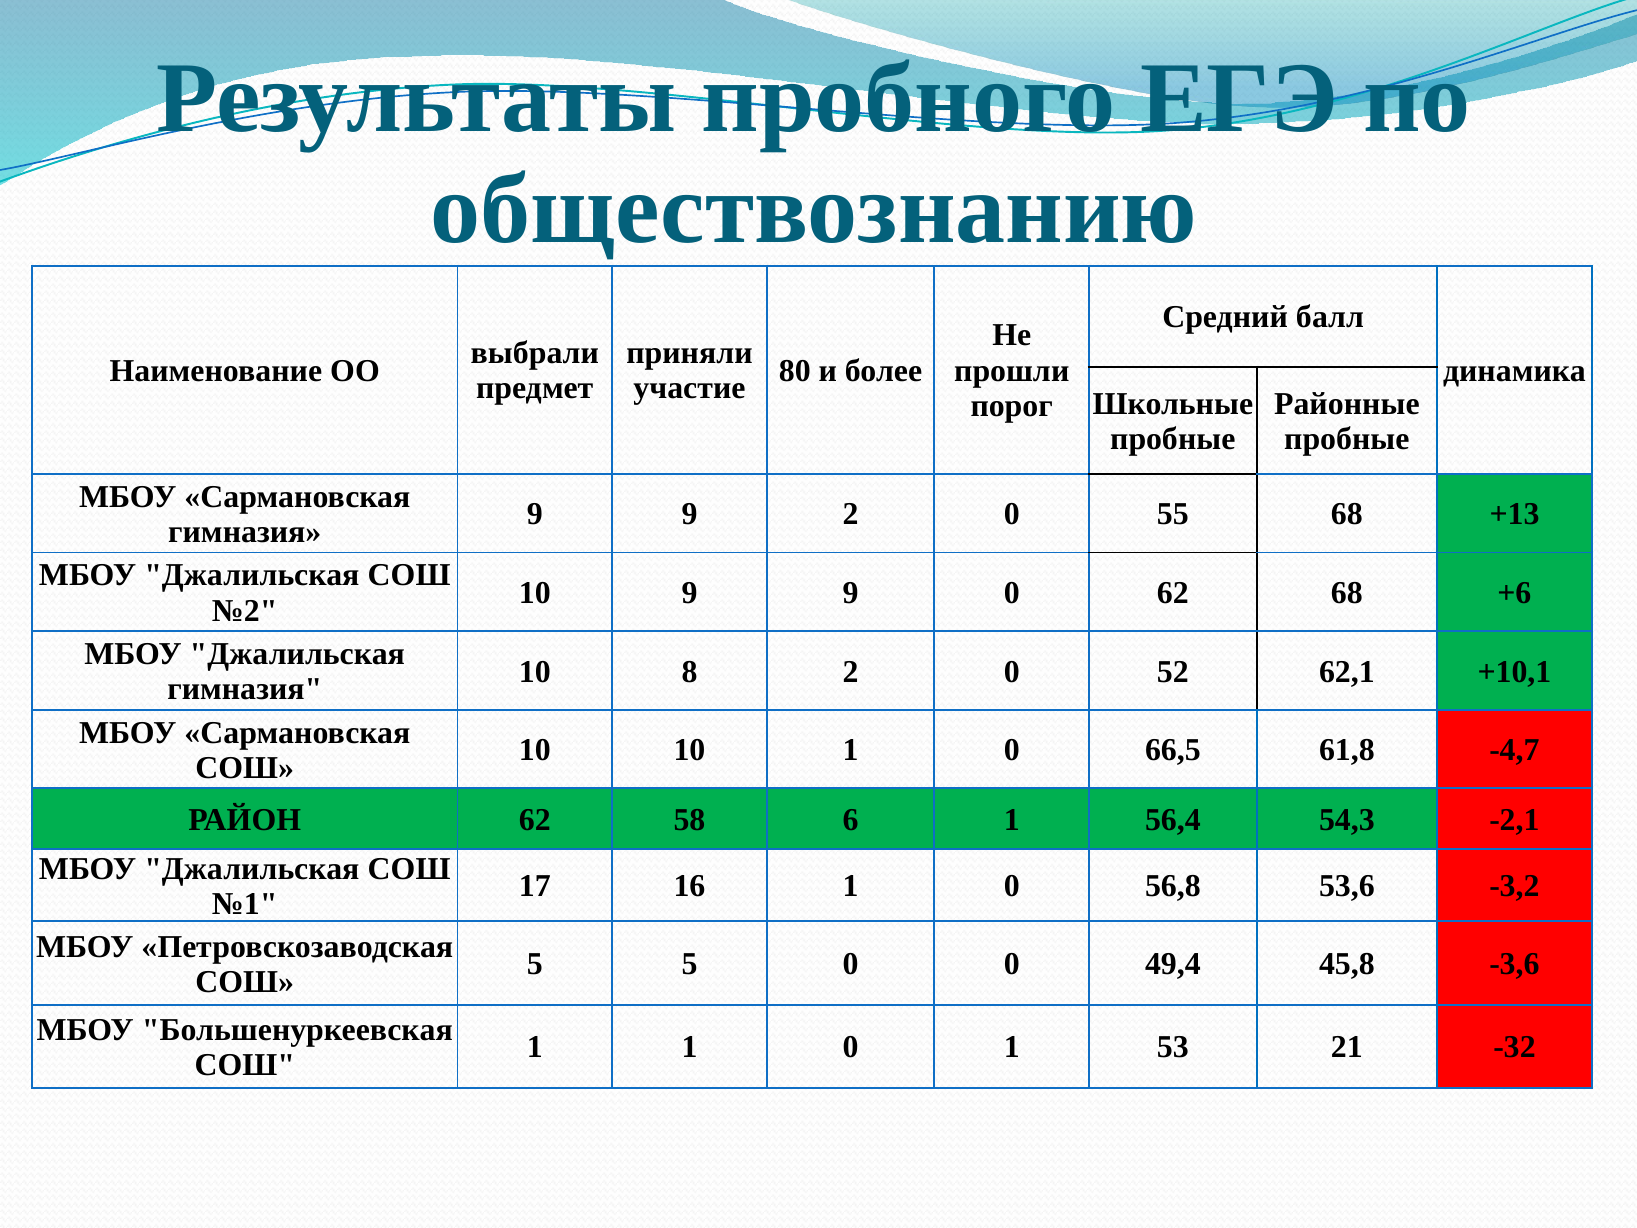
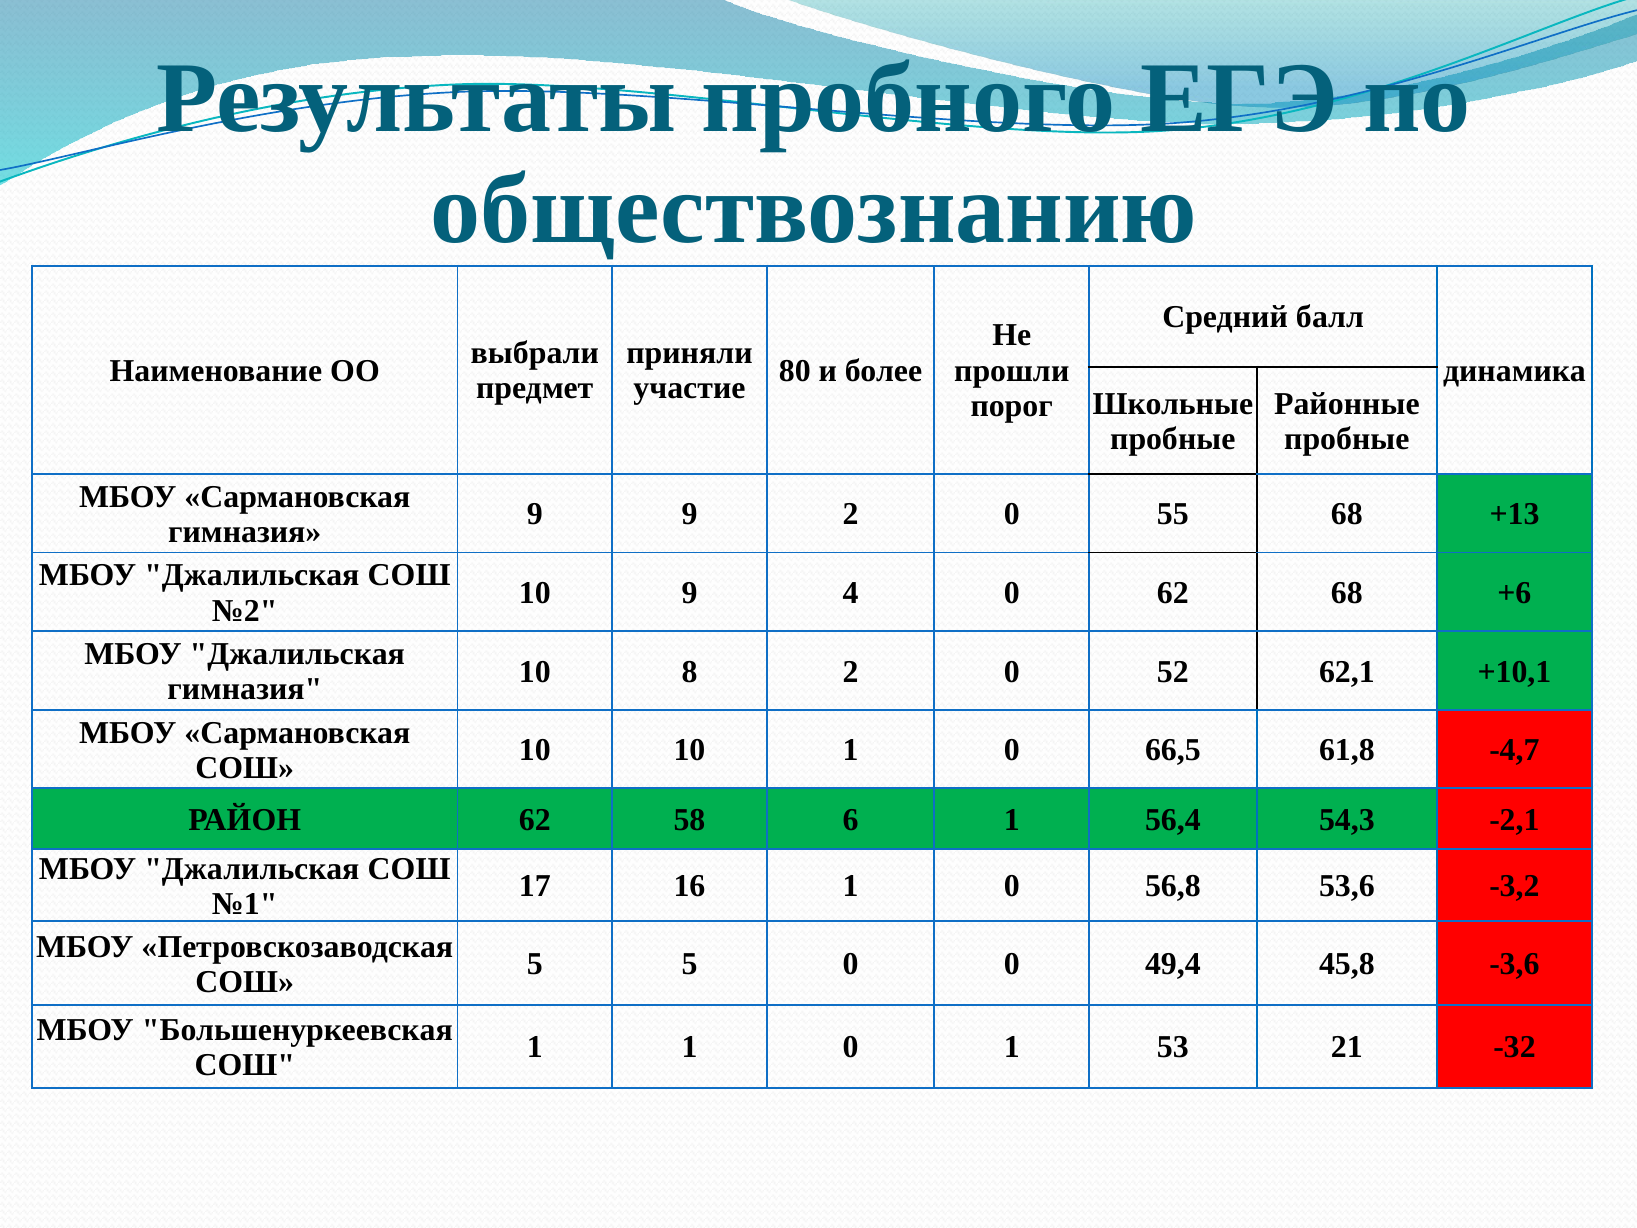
10 9 9: 9 -> 4
